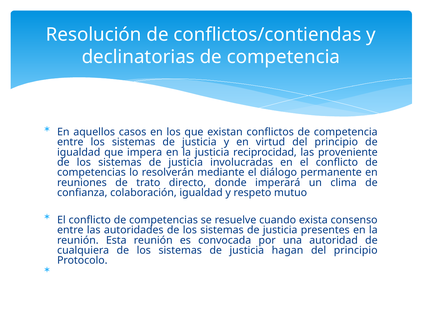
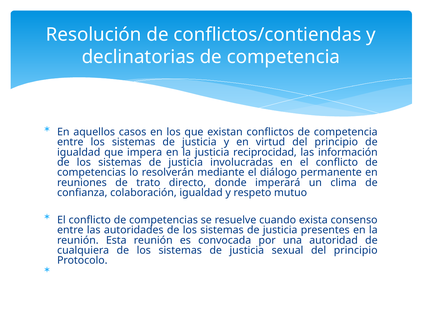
proveniente: proveniente -> información
hagan: hagan -> sexual
